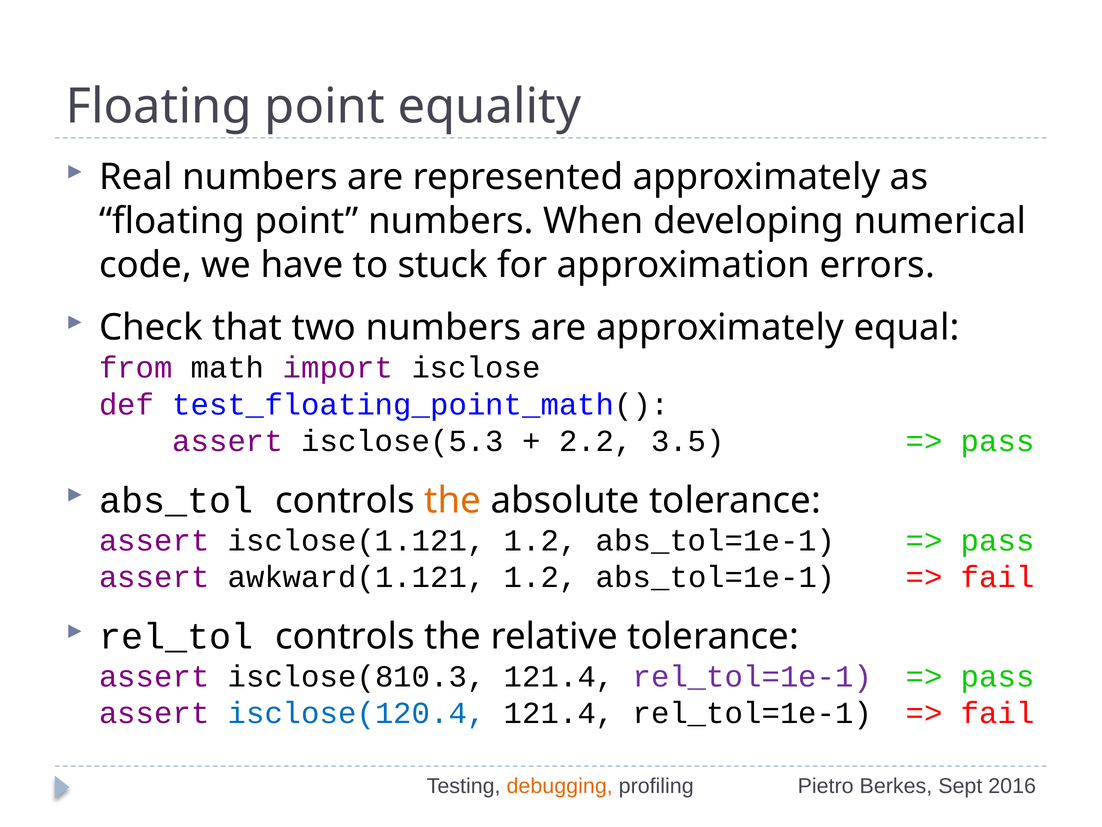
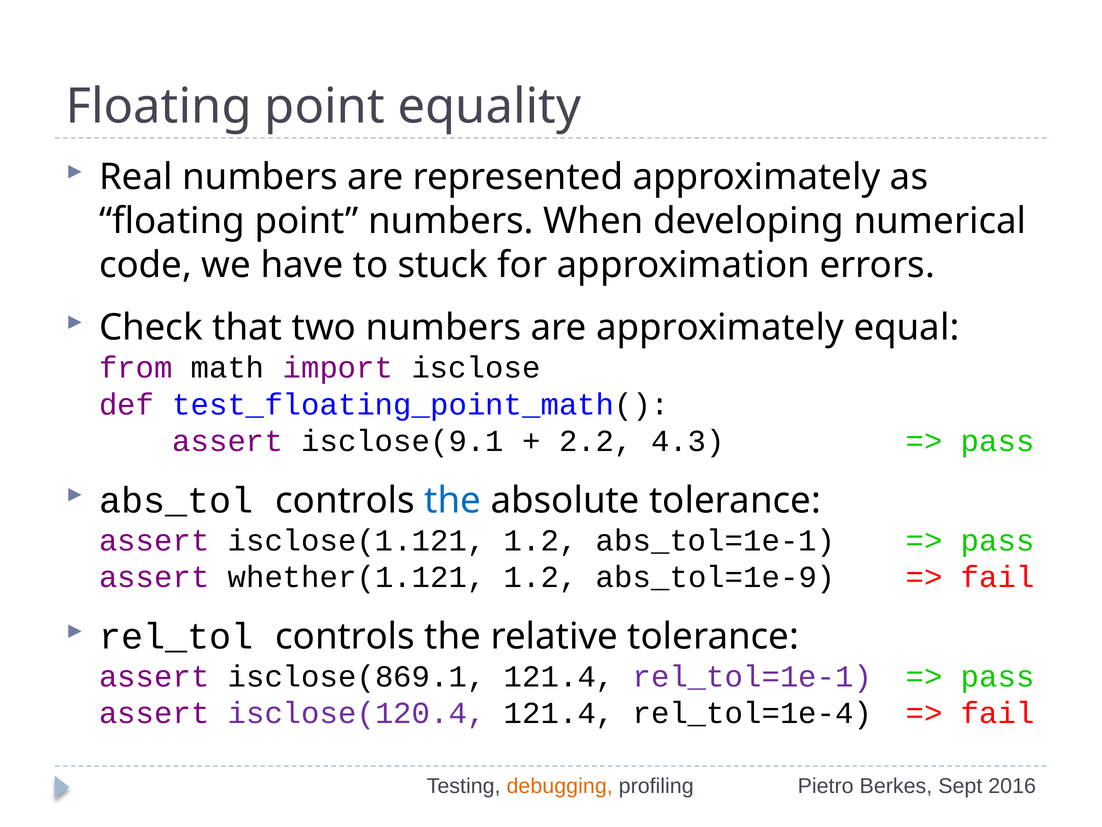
isclose(5.3: isclose(5.3 -> isclose(9.1
3.5: 3.5 -> 4.3
the at (453, 500) colour: orange -> blue
awkward(1.121: awkward(1.121 -> whether(1.121
abs_tol=1e-1 at (716, 577): abs_tol=1e-1 -> abs_tol=1e-9
isclose(810.3: isclose(810.3 -> isclose(869.1
isclose(120.4 colour: blue -> purple
rel_tol=1e-1 at (752, 713): rel_tol=1e-1 -> rel_tol=1e-4
